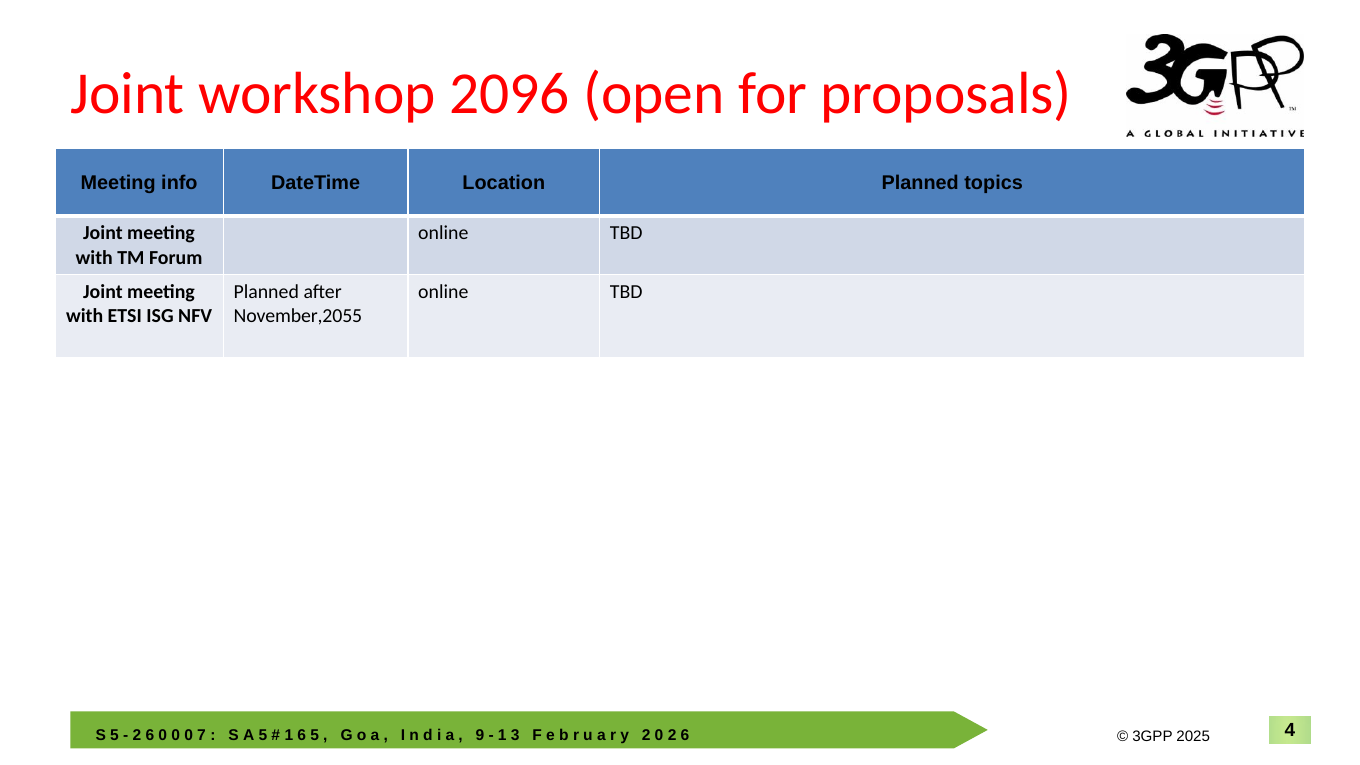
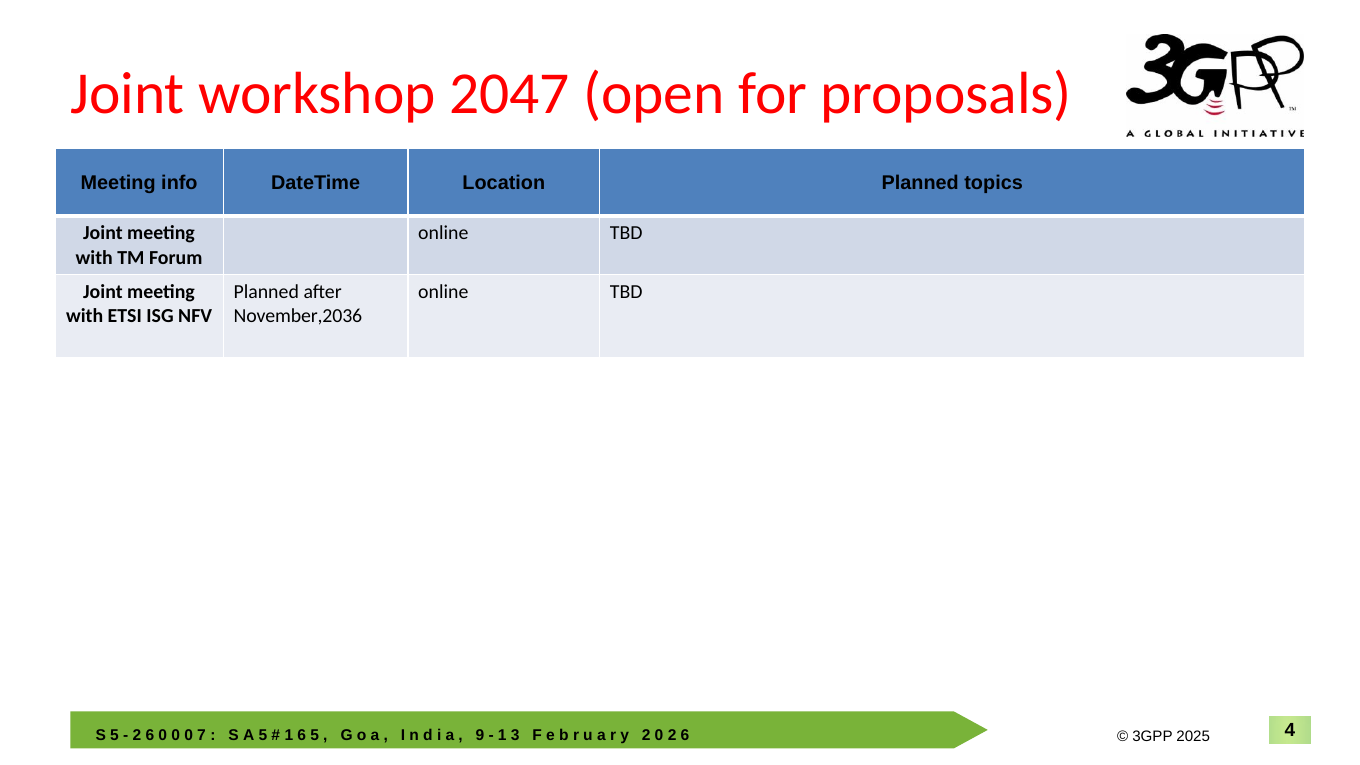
2096: 2096 -> 2047
November,2055: November,2055 -> November,2036
